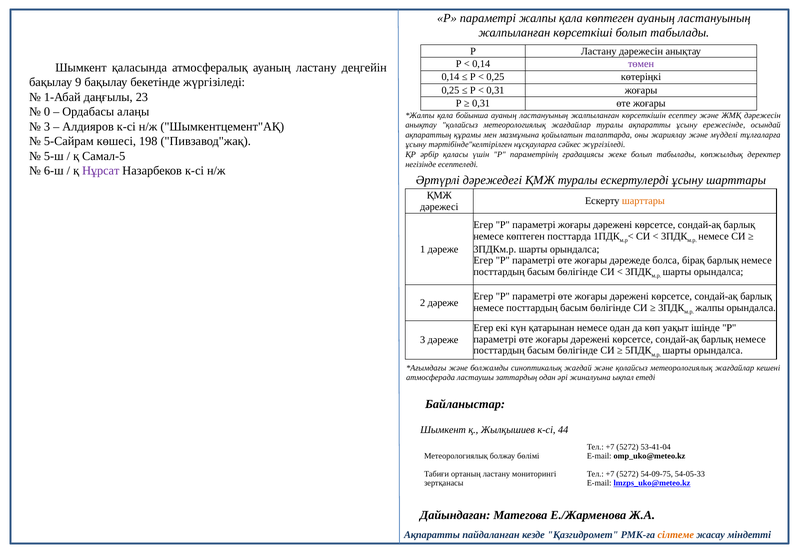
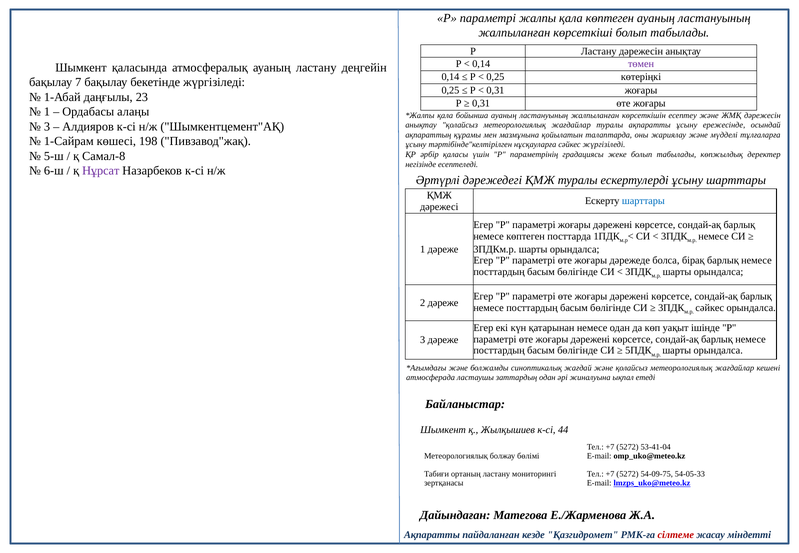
9: 9 -> 7
0 at (47, 112): 0 -> 1
5-Сайрам: 5-Сайрам -> 1-Сайрам
Самал-5: Самал-5 -> Самал-8
шарттары at (643, 201) colour: orange -> blue
жалпы at (710, 308): жалпы -> сәйкес
сілтеме colour: orange -> red
